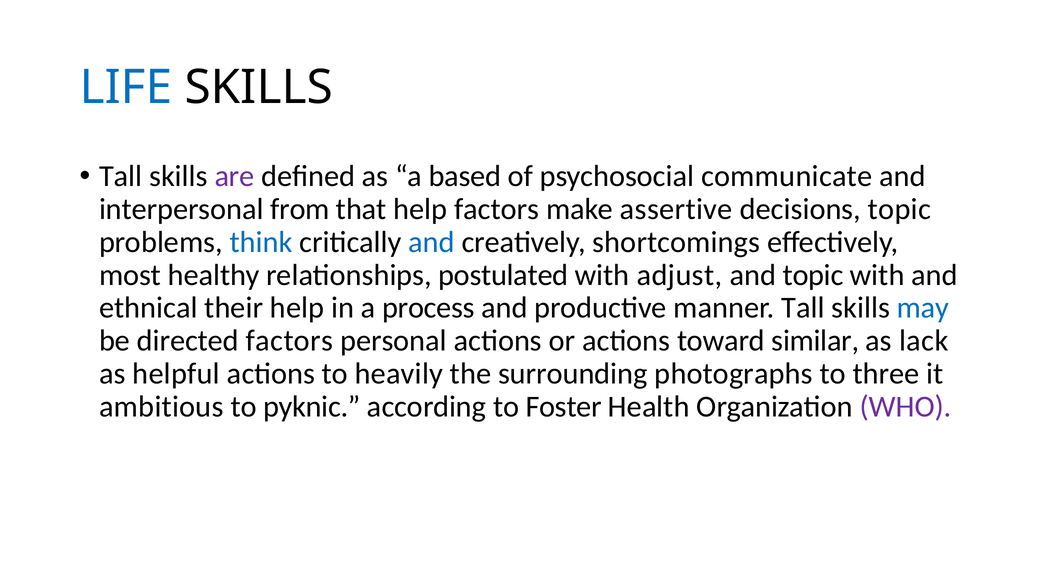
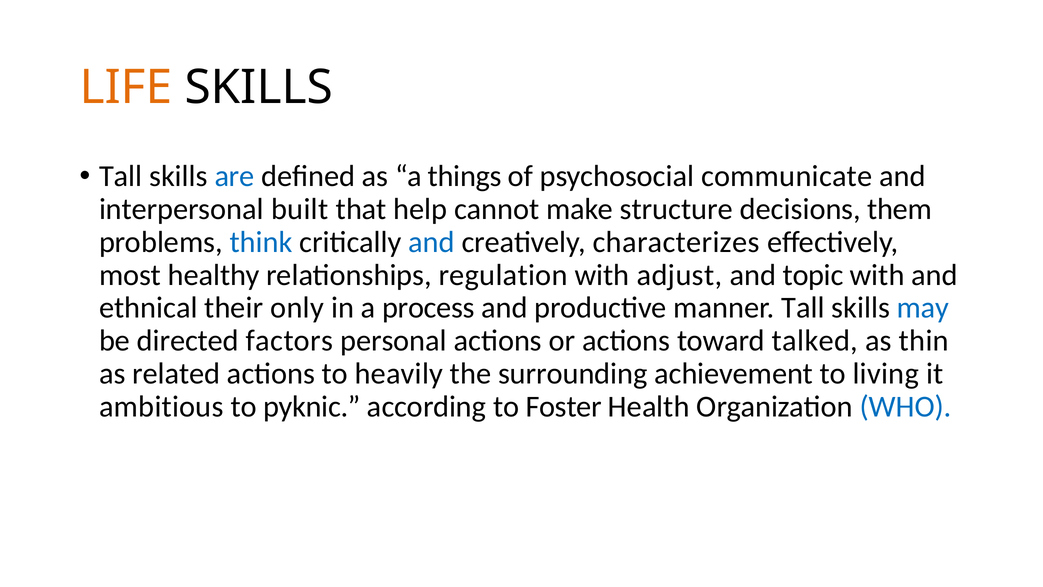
LIFE colour: blue -> orange
are colour: purple -> blue
based: based -> things
from: from -> built
help factors: factors -> cannot
assertive: assertive -> structure
decisions topic: topic -> them
shortcomings: shortcomings -> characterizes
postulated: postulated -> regulation
their help: help -> only
similar: similar -> talked
lack: lack -> thin
helpful: helpful -> related
photographs: photographs -> achievement
three: three -> living
WHO colour: purple -> blue
